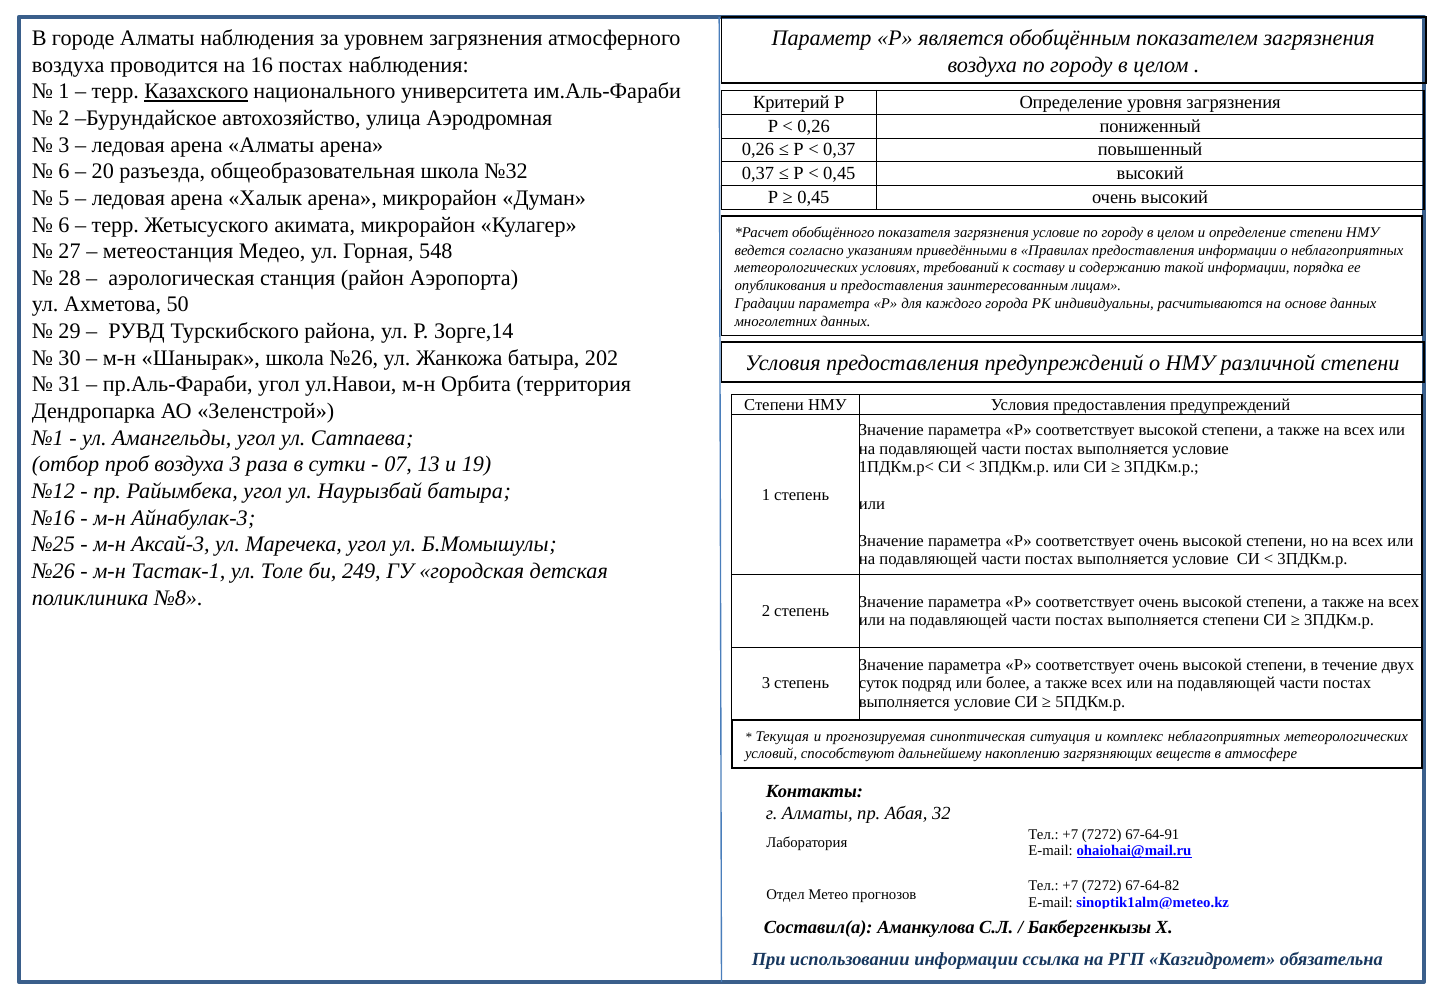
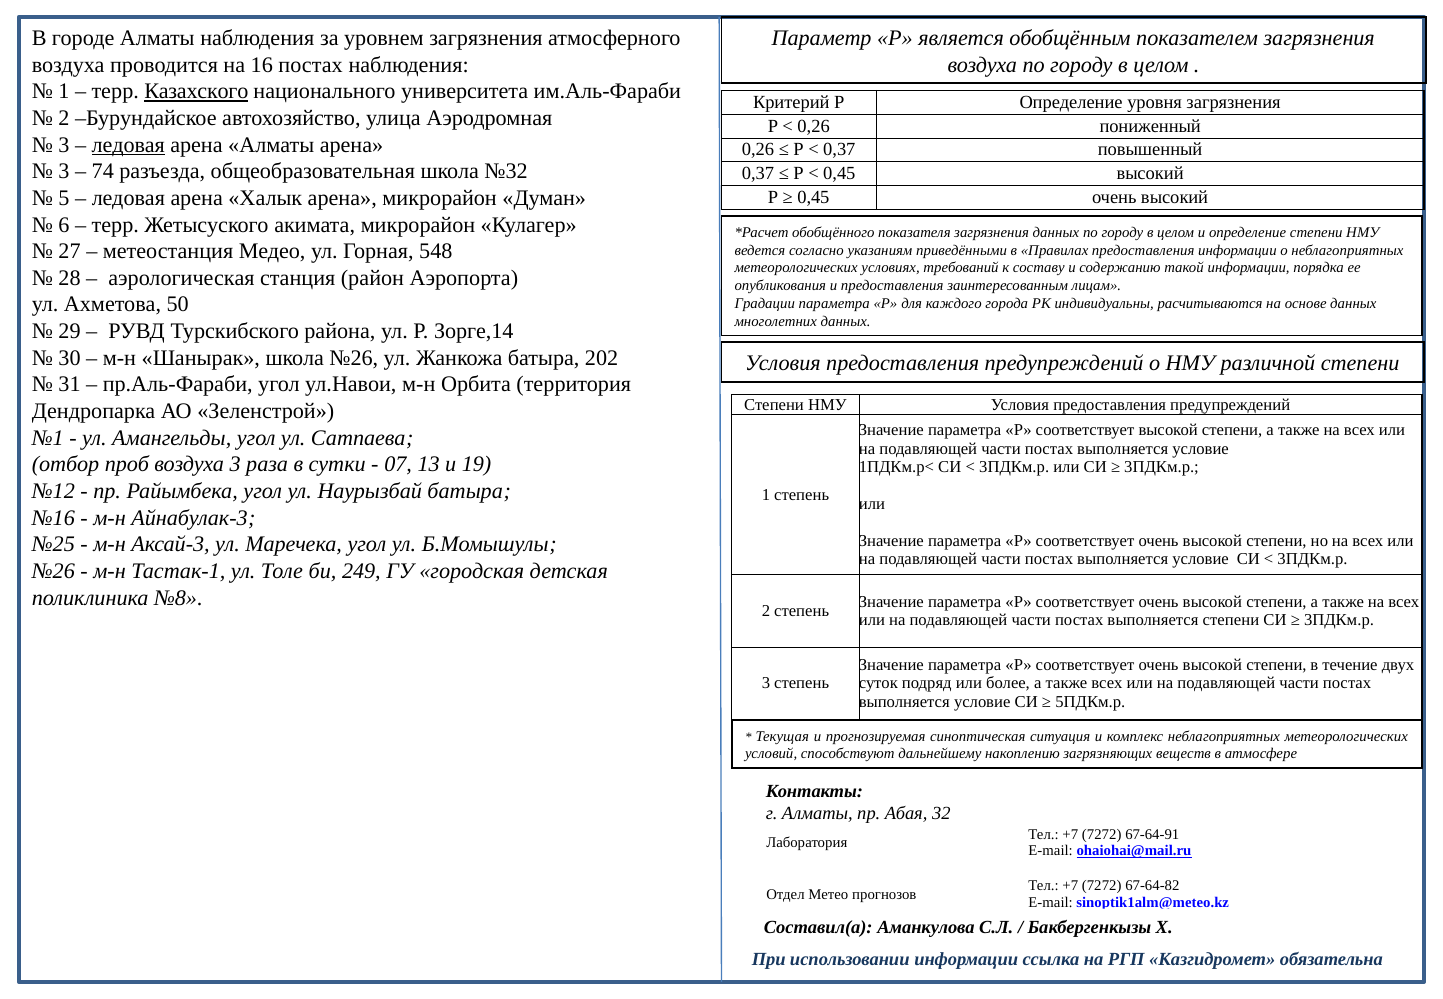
ледовая at (128, 145) underline: none -> present
6 at (64, 171): 6 -> 3
20: 20 -> 74
загрязнения условие: условие -> данных
